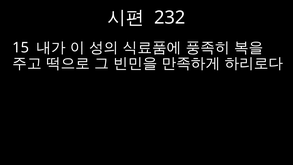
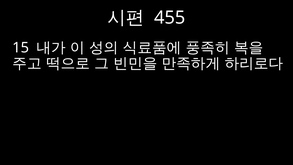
232: 232 -> 455
